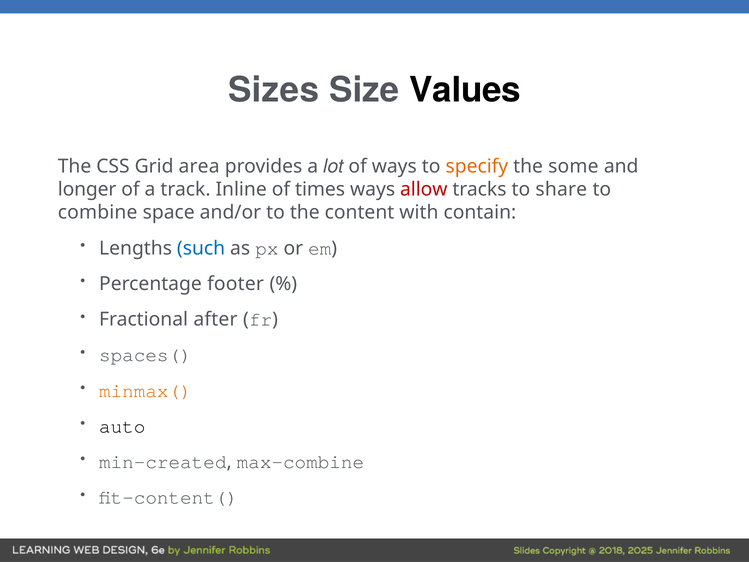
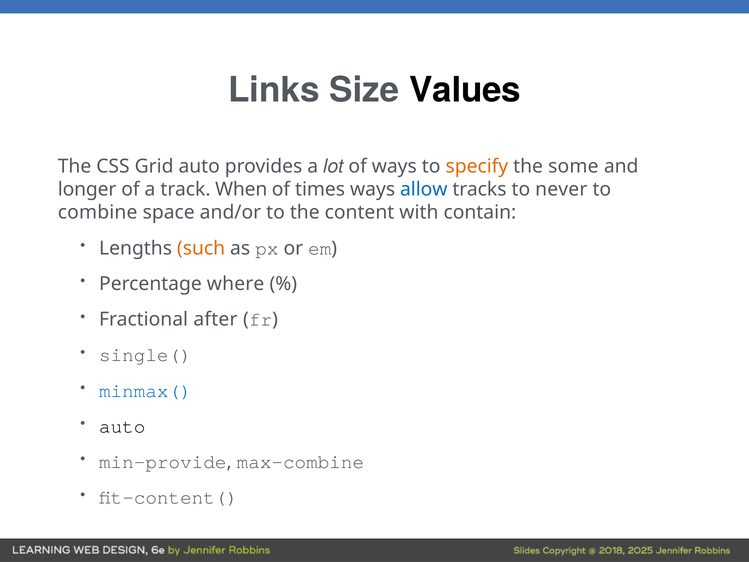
Sizes: Sizes -> Links
Grid area: area -> auto
Inline: Inline -> When
allow colour: red -> blue
share: share -> never
such colour: blue -> orange
footer: footer -> where
spaces(: spaces( -> single(
minmax( colour: orange -> blue
min-created: min-created -> min-provide
